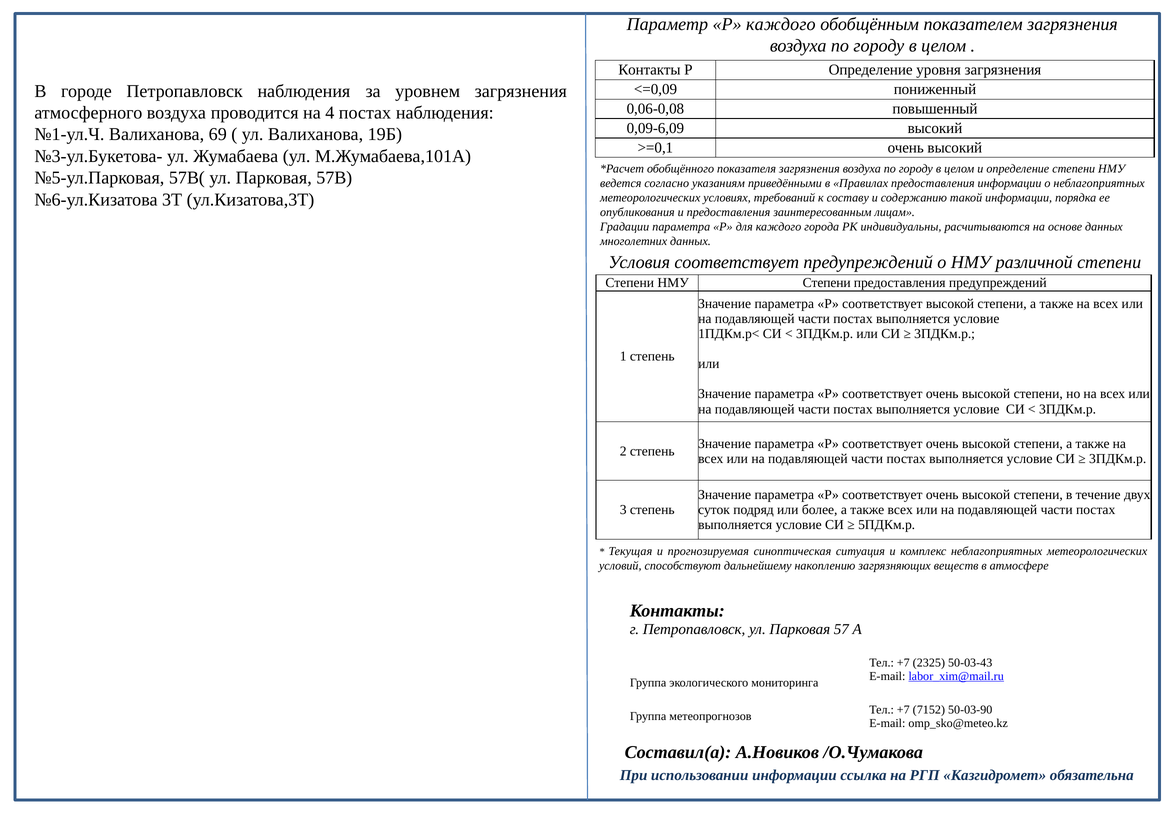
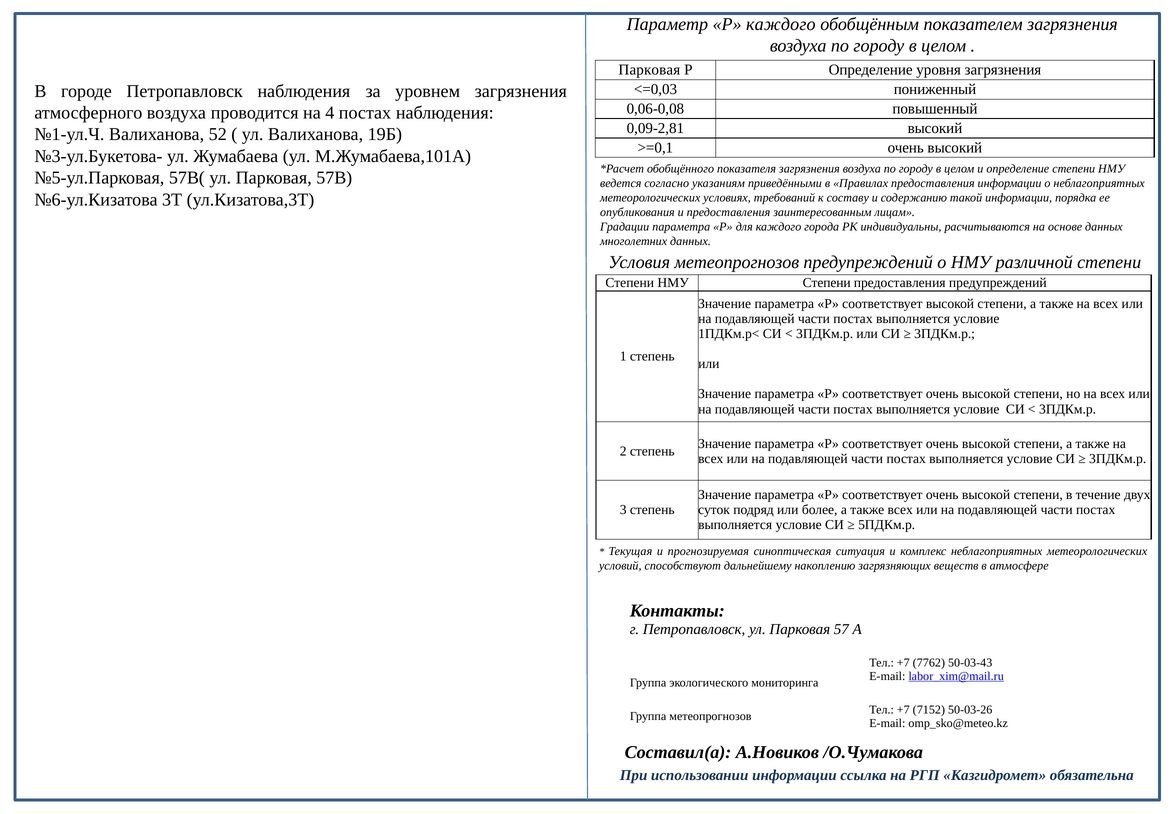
Контакты at (649, 70): Контакты -> Парковая
<=0,09: <=0,09 -> <=0,03
0,09-6,09: 0,09-6,09 -> 0,09-2,81
69: 69 -> 52
Условия соответствует: соответствует -> метеопрогнозов
2325: 2325 -> 7762
50-03-90: 50-03-90 -> 50-03-26
